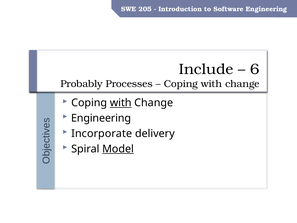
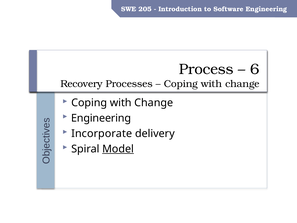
Include: Include -> Process
Probably: Probably -> Recovery
with at (121, 103) underline: present -> none
